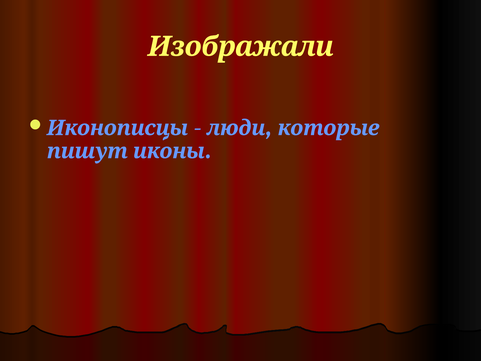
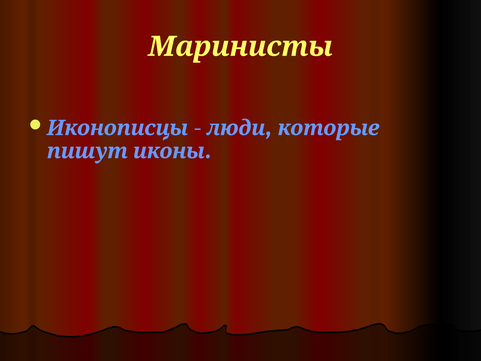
Изображали: Изображали -> Маринисты
